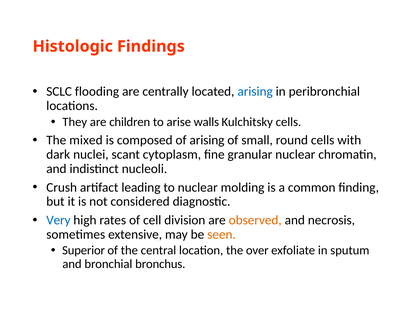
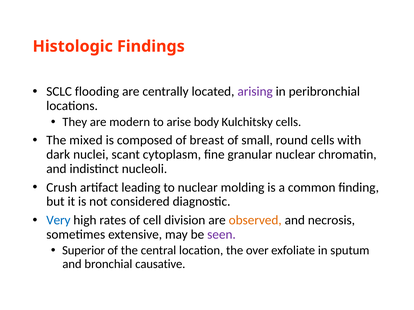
arising at (255, 92) colour: blue -> purple
children: children -> modern
walls: walls -> body
of arising: arising -> breast
seen colour: orange -> purple
bronchus: bronchus -> causative
